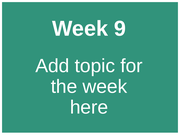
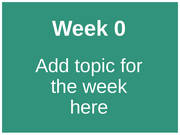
9: 9 -> 0
